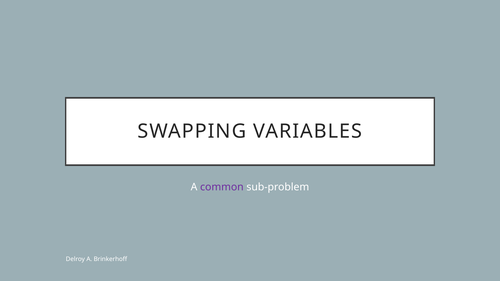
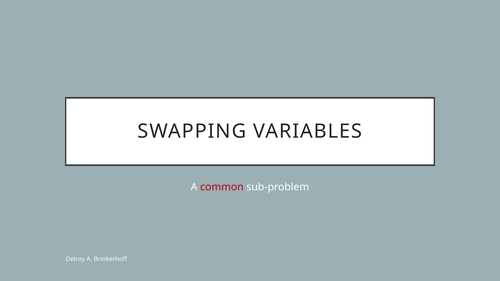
common colour: purple -> red
